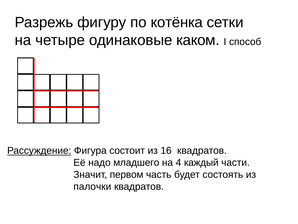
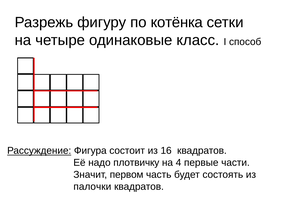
каком: каком -> класс
младшего: младшего -> плотвичку
каждый: каждый -> первые
